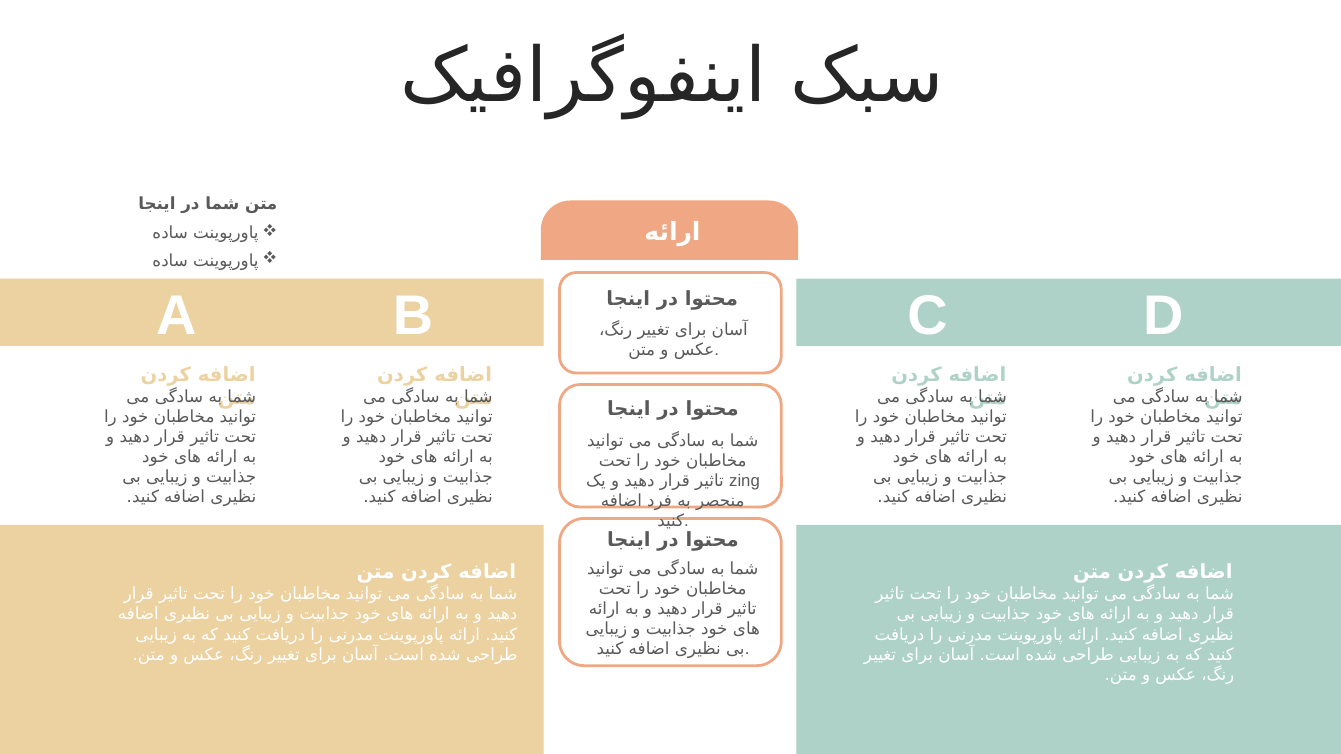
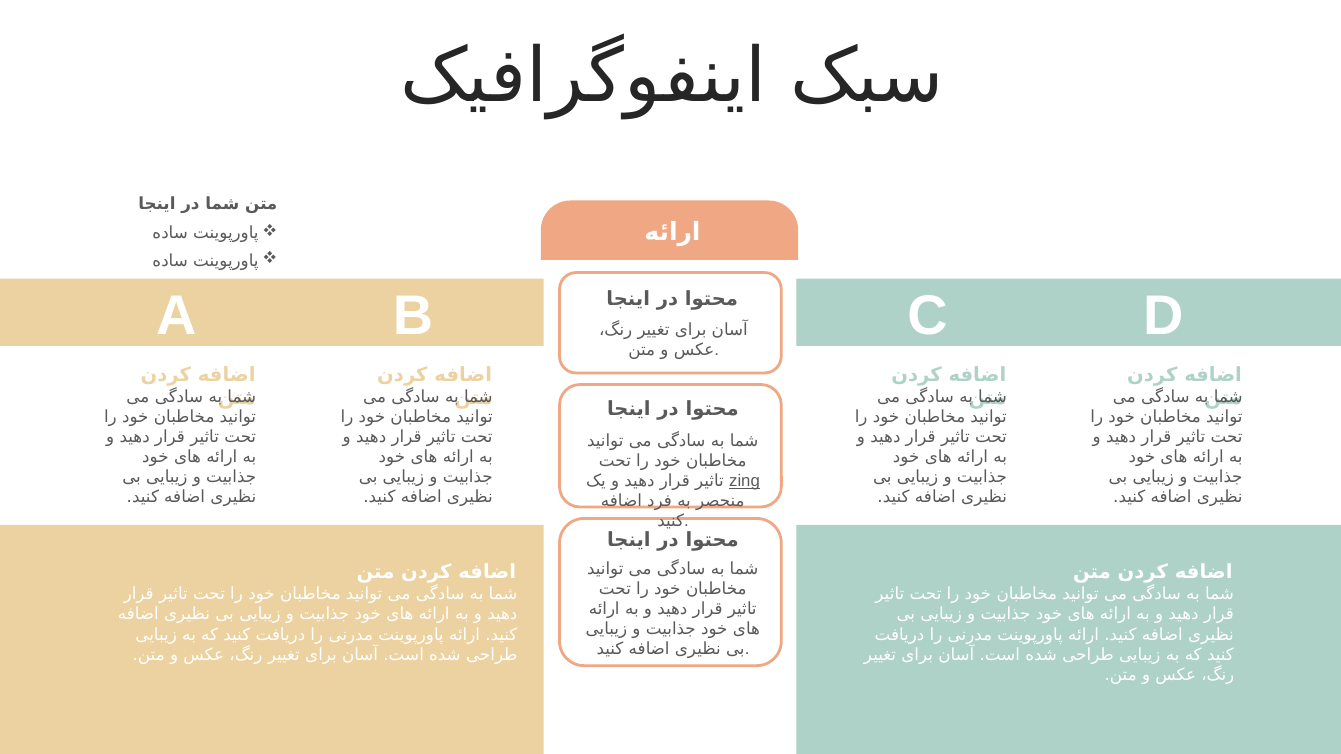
zing underline: none -> present
